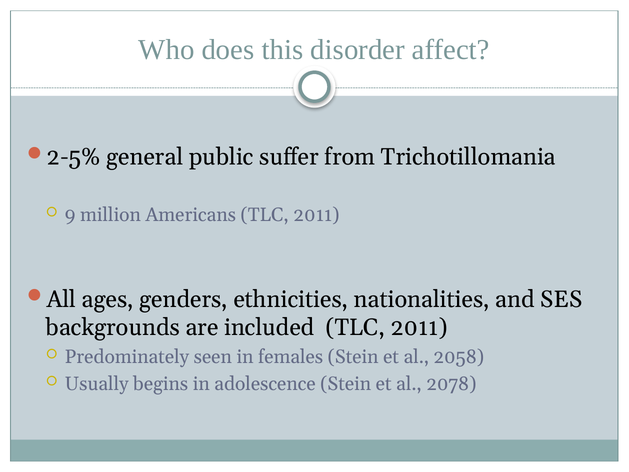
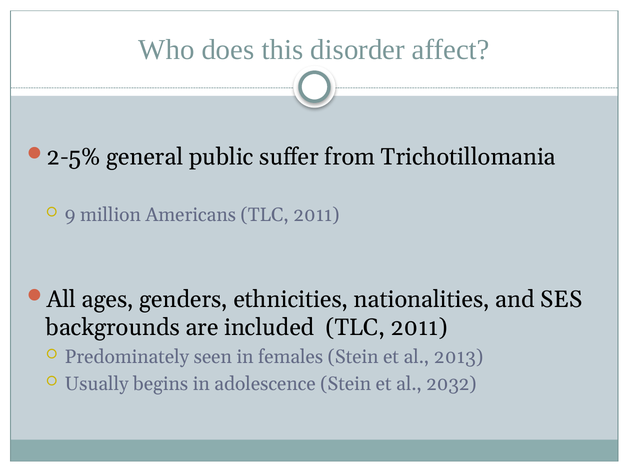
2058: 2058 -> 2013
2078: 2078 -> 2032
